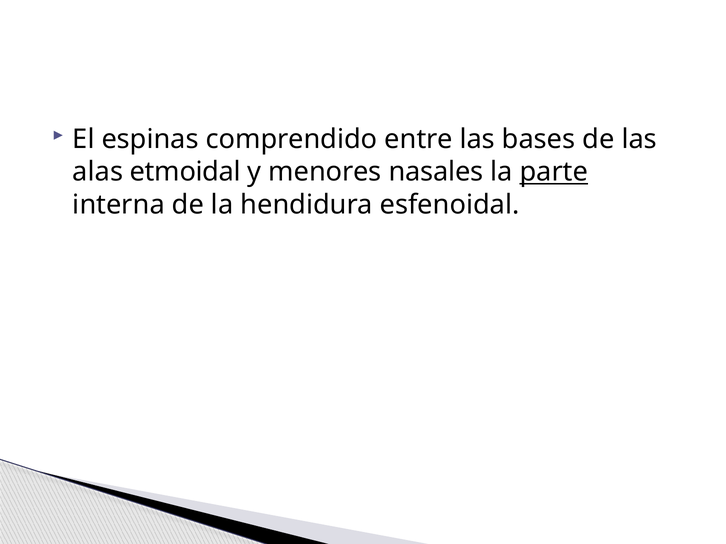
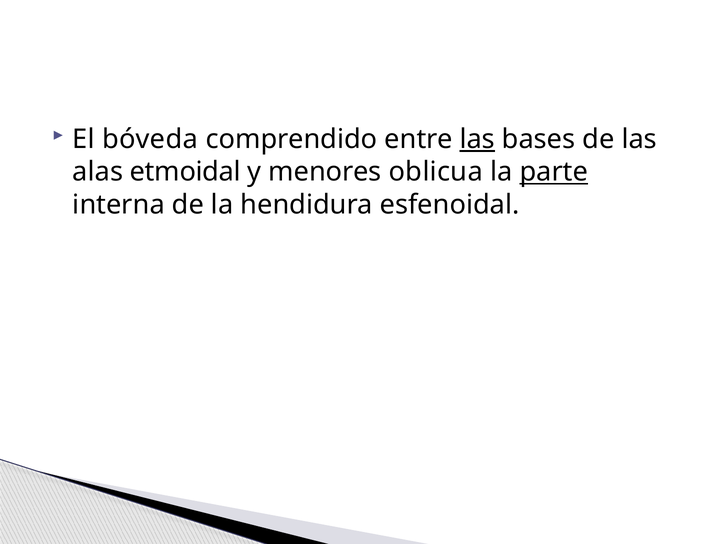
espinas: espinas -> bóveda
las at (477, 139) underline: none -> present
nasales: nasales -> oblicua
